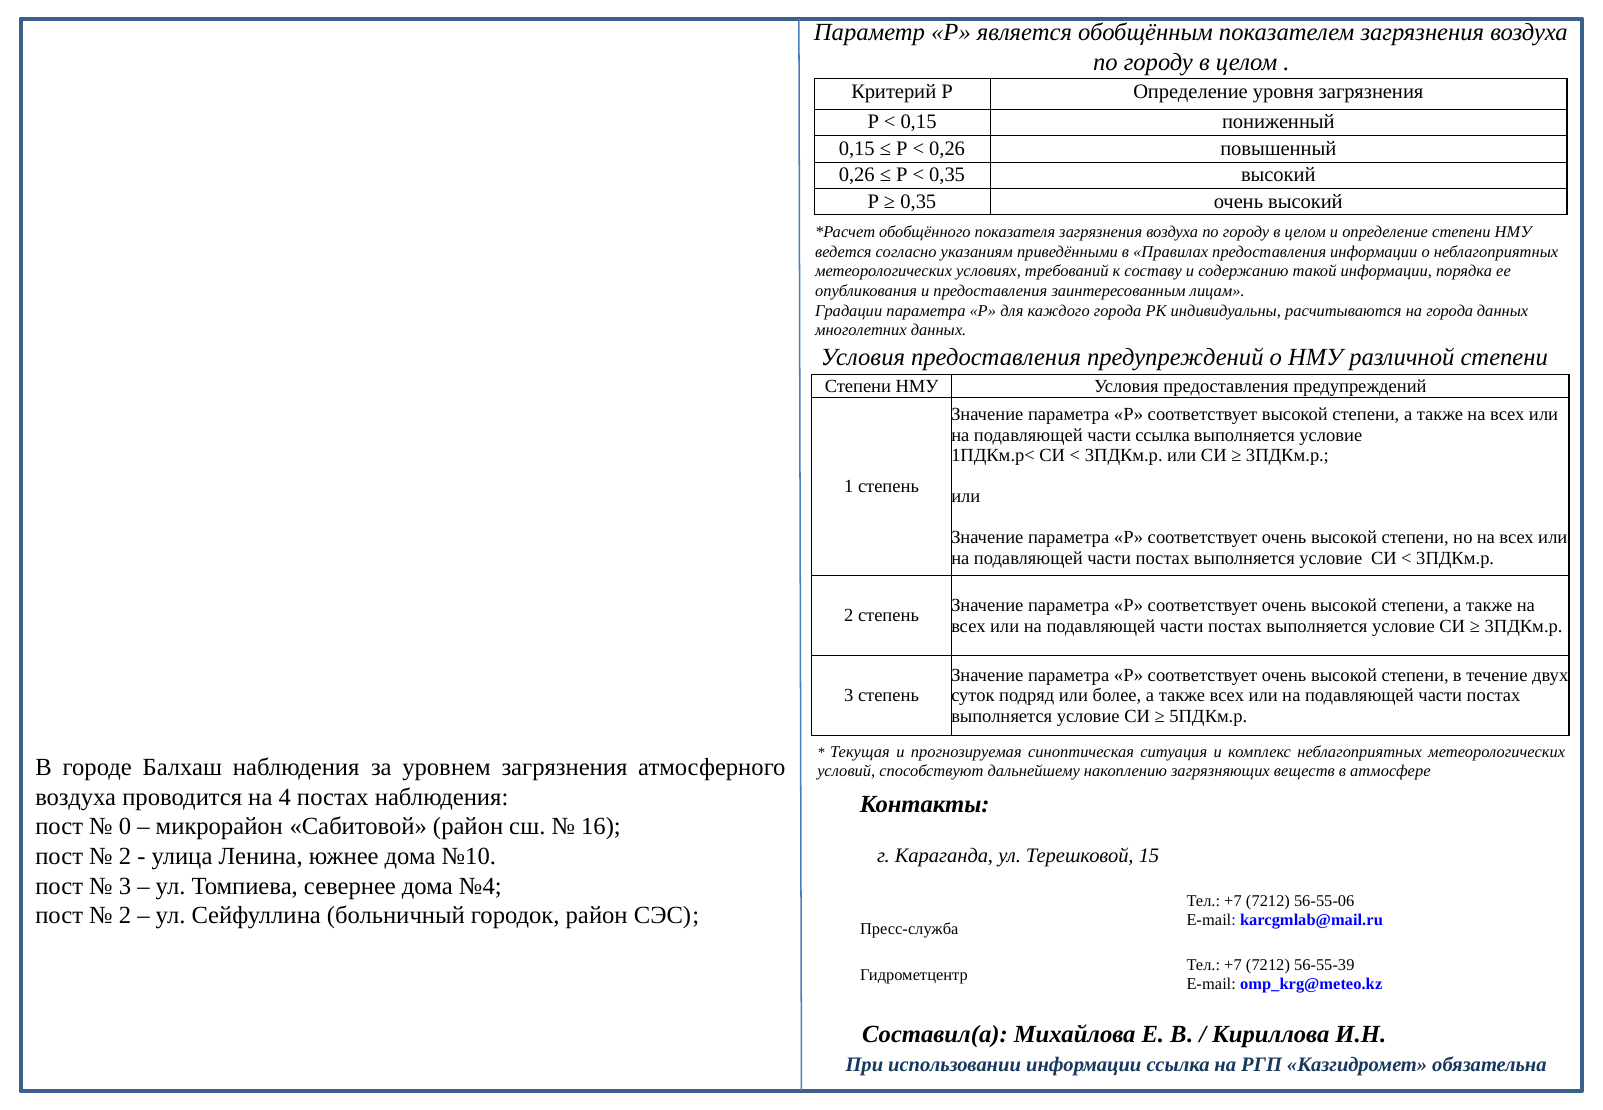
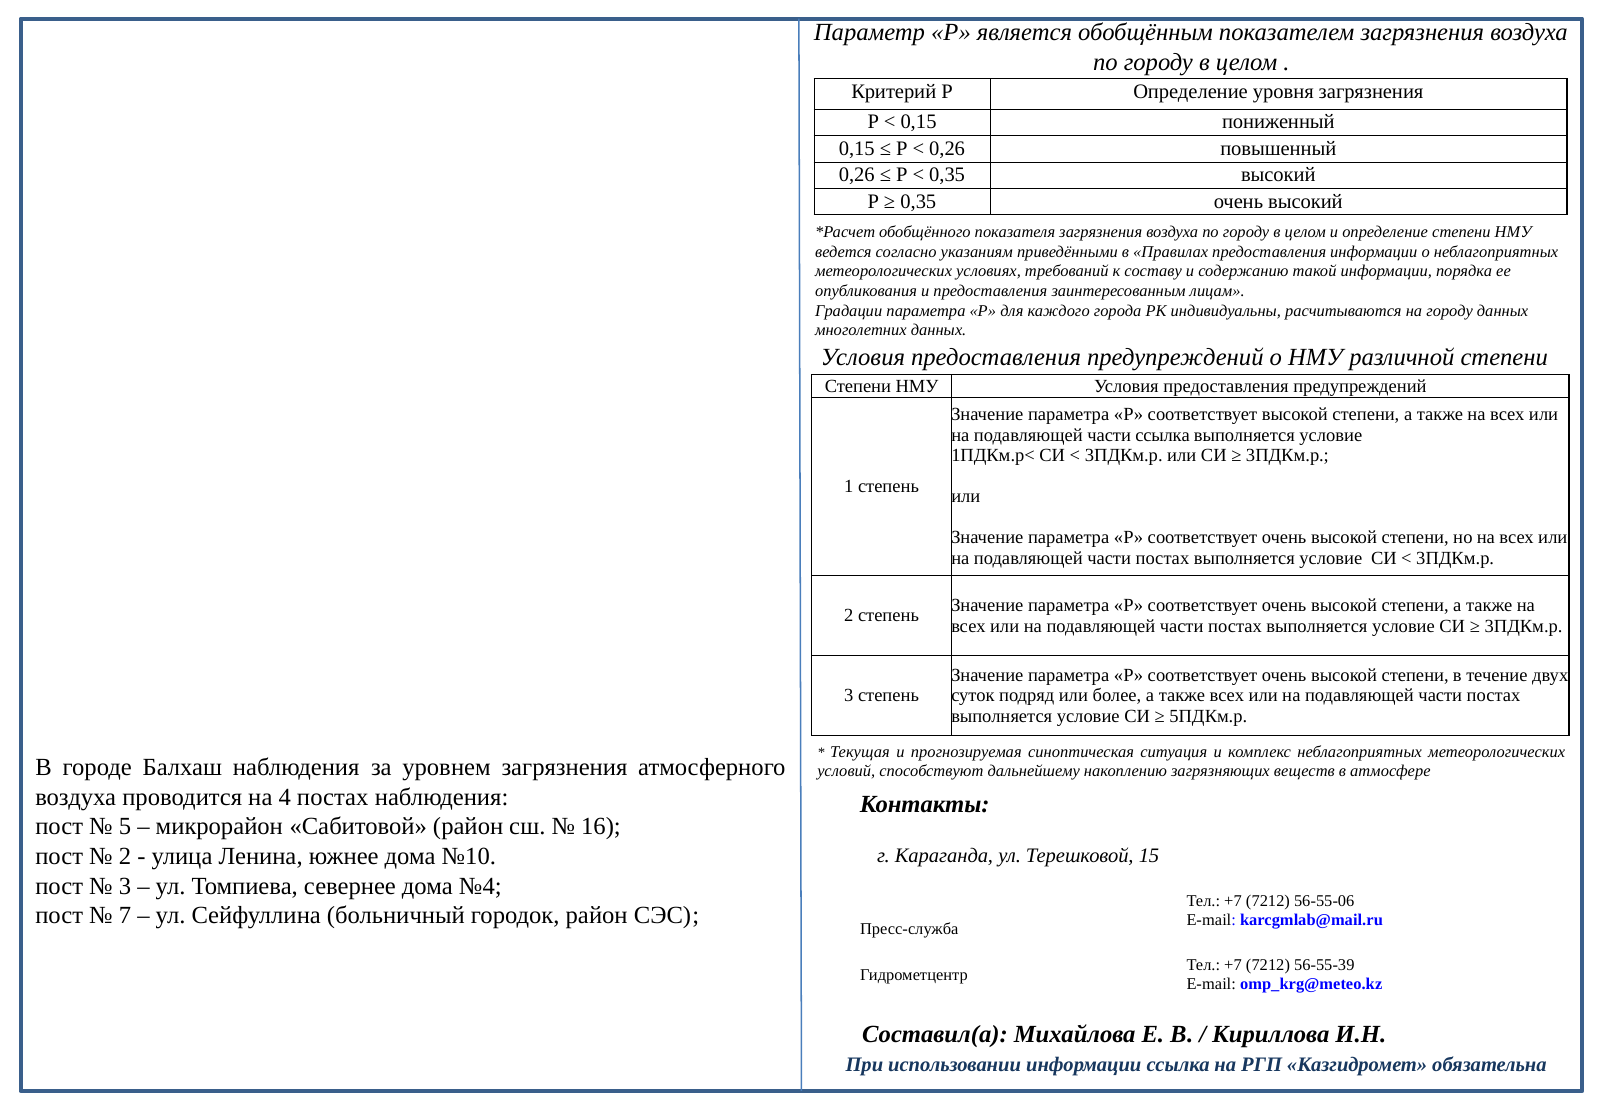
на города: города -> городу
0: 0 -> 5
2 at (125, 915): 2 -> 7
